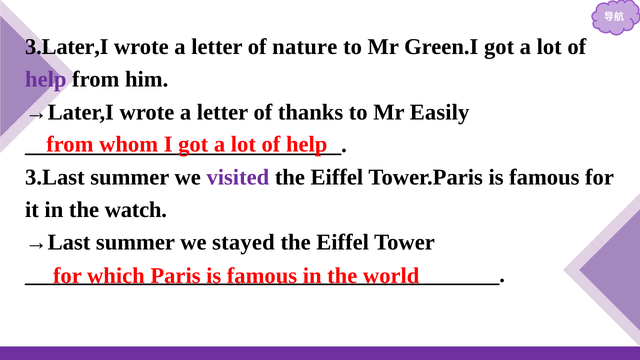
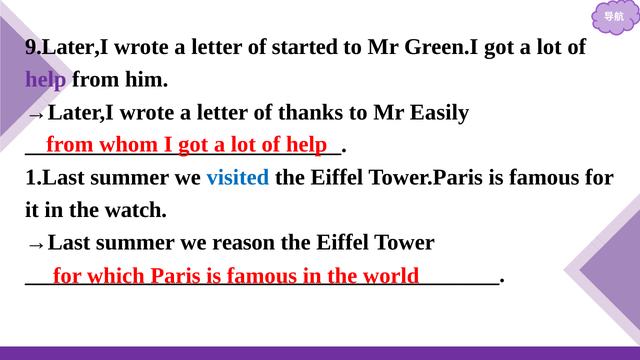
3.Later,I: 3.Later,I -> 9.Later,I
nature: nature -> started
3.Last: 3.Last -> 1.Last
visited colour: purple -> blue
stayed: stayed -> reason
